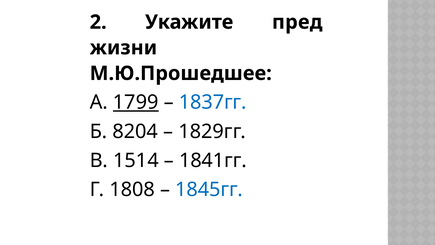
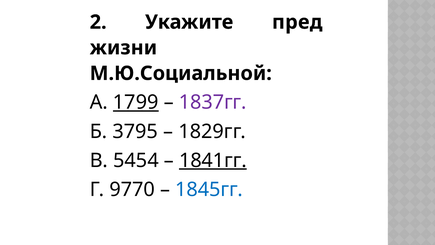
М.Ю.Прошедшее: М.Ю.Прошедшее -> М.Ю.Социальной
1837гг colour: blue -> purple
8204: 8204 -> 3795
1514: 1514 -> 5454
1841гг underline: none -> present
1808: 1808 -> 9770
